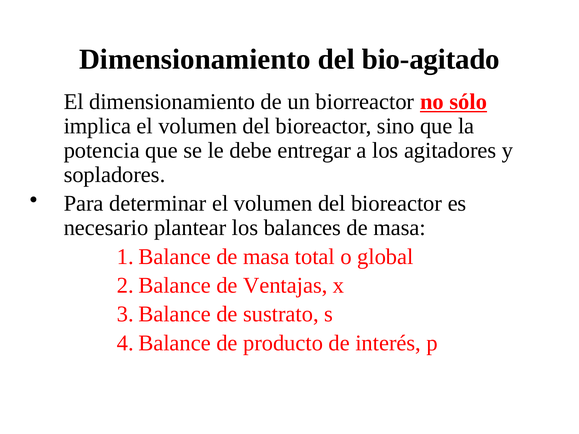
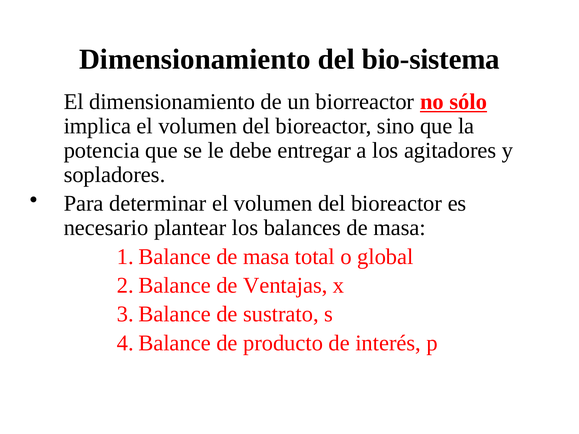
bio-agitado: bio-agitado -> bio-sistema
